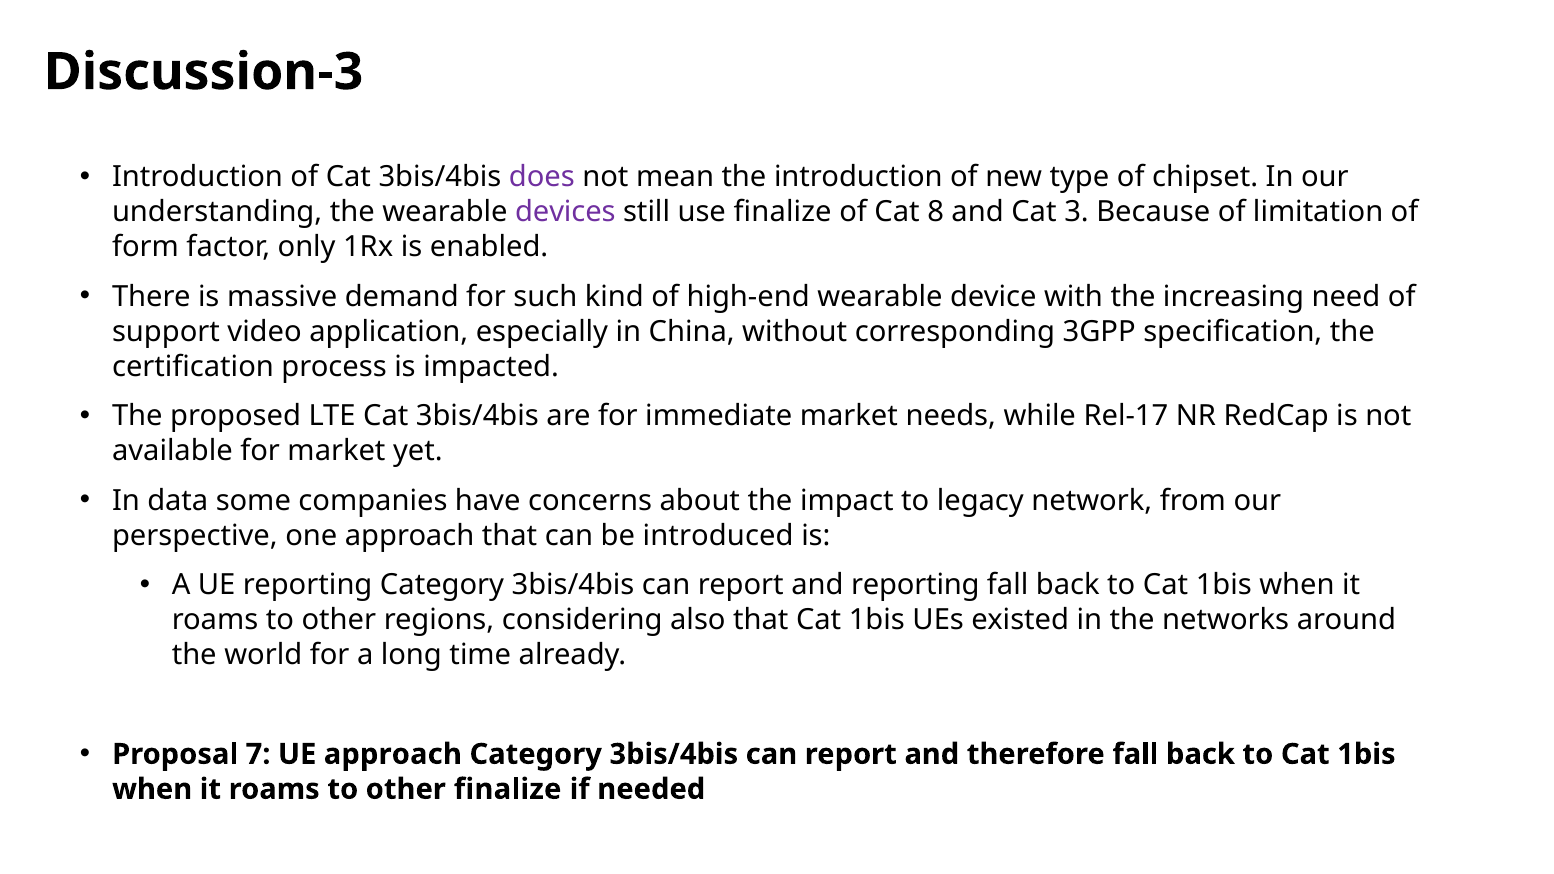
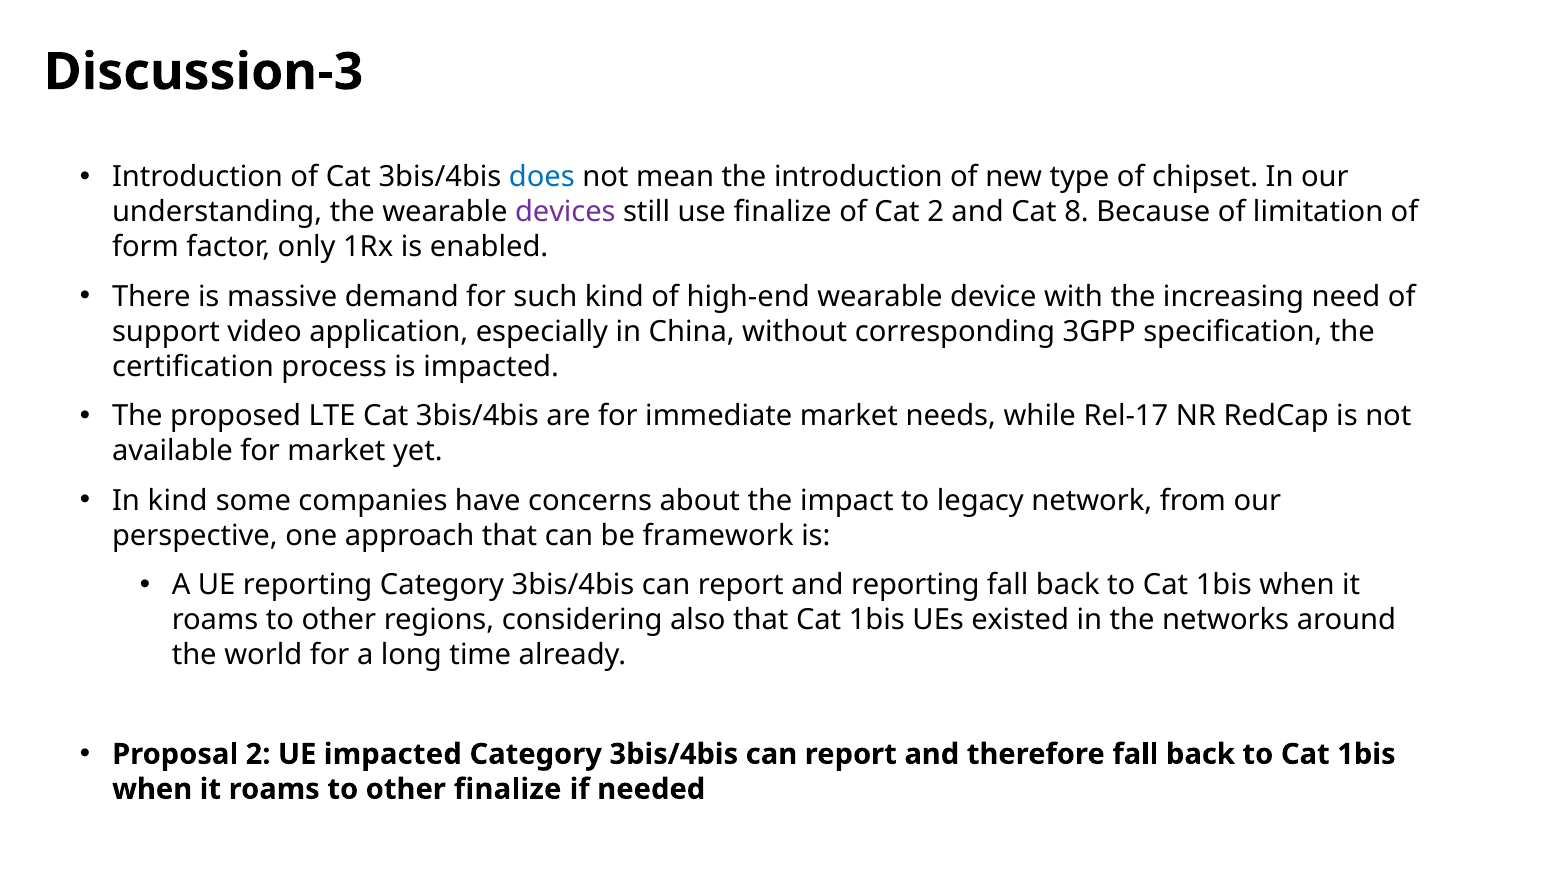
does colour: purple -> blue
Cat 8: 8 -> 2
3: 3 -> 8
In data: data -> kind
introduced: introduced -> framework
Proposal 7: 7 -> 2
UE approach: approach -> impacted
